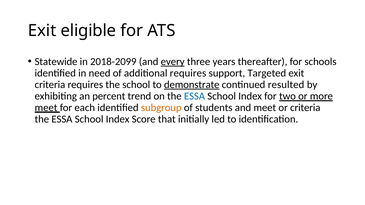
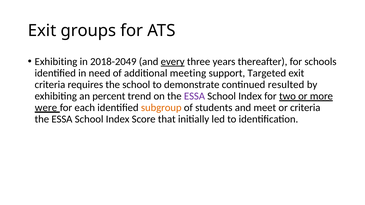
eligible: eligible -> groups
Statewide at (56, 62): Statewide -> Exhibiting
2018-2099: 2018-2099 -> 2018-2049
additional requires: requires -> meeting
demonstrate underline: present -> none
ESSA at (194, 96) colour: blue -> purple
meet at (46, 108): meet -> were
